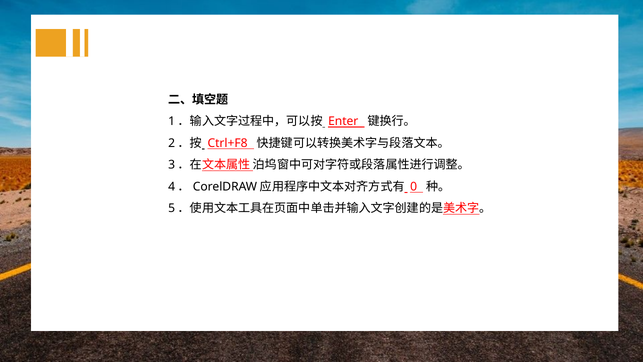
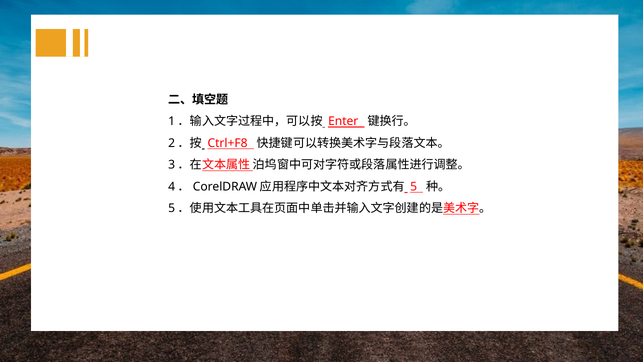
0: 0 -> 5
